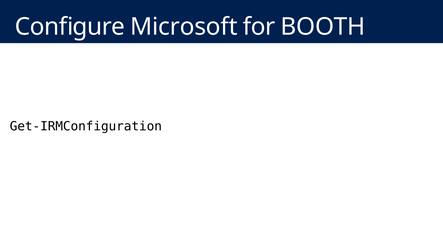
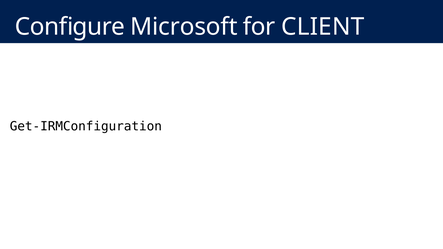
BOOTH: BOOTH -> CLIENT
